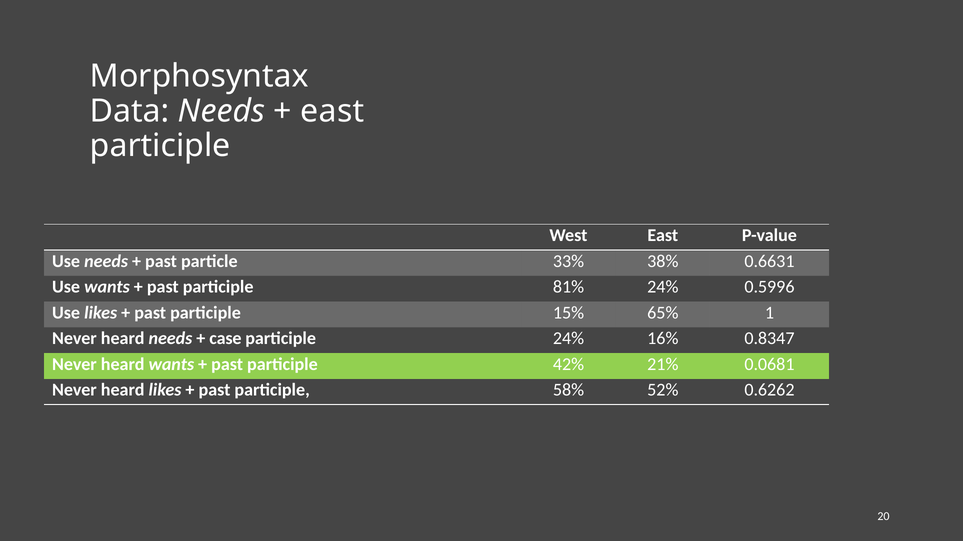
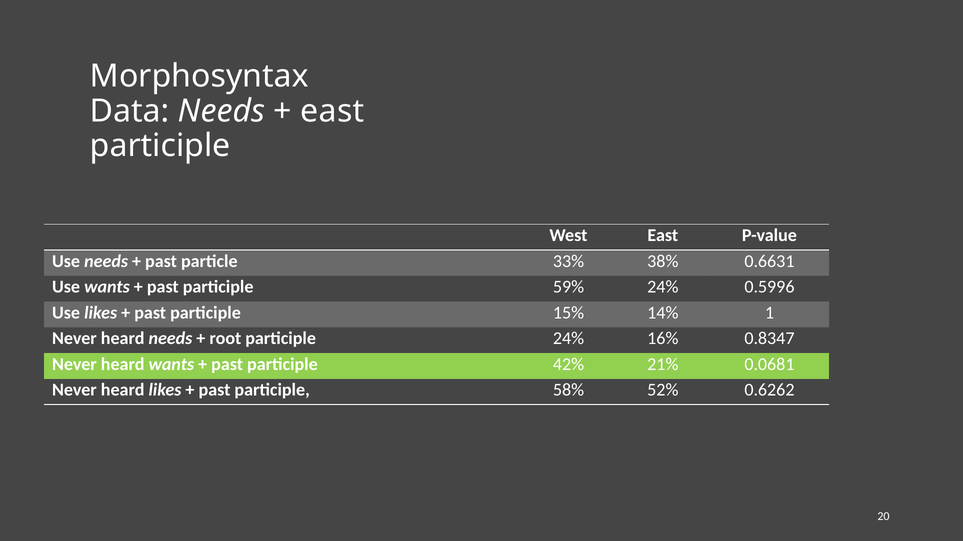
81%: 81% -> 59%
65%: 65% -> 14%
case: case -> root
